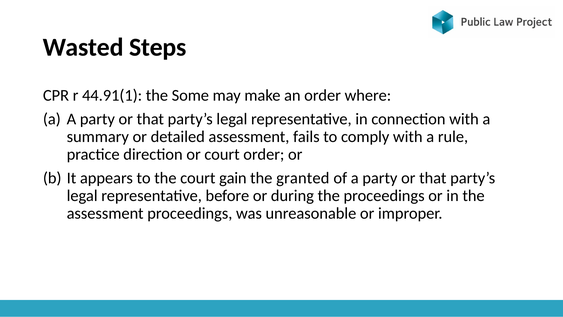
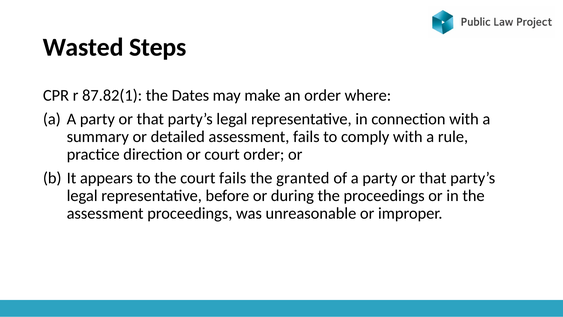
44.91(1: 44.91(1 -> 87.82(1
Some: Some -> Dates
court gain: gain -> fails
